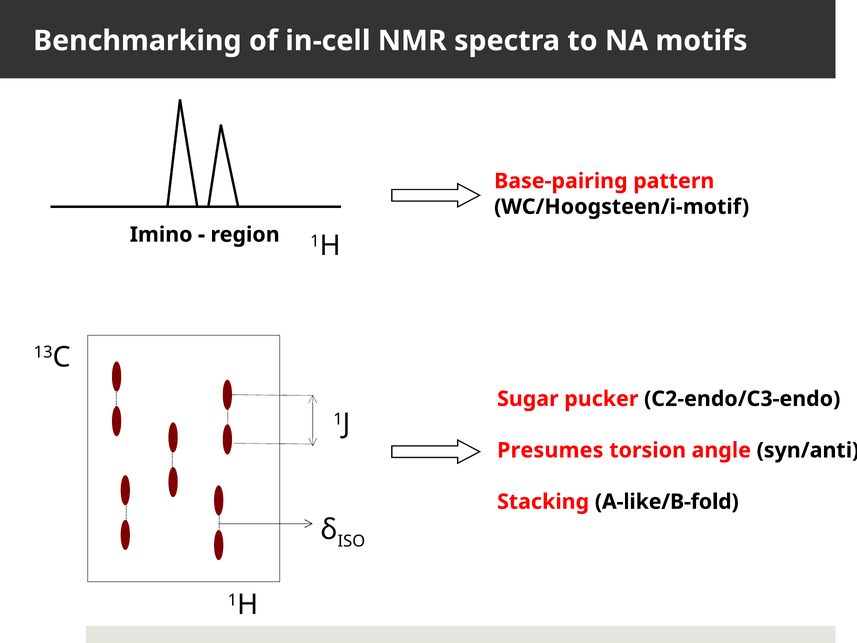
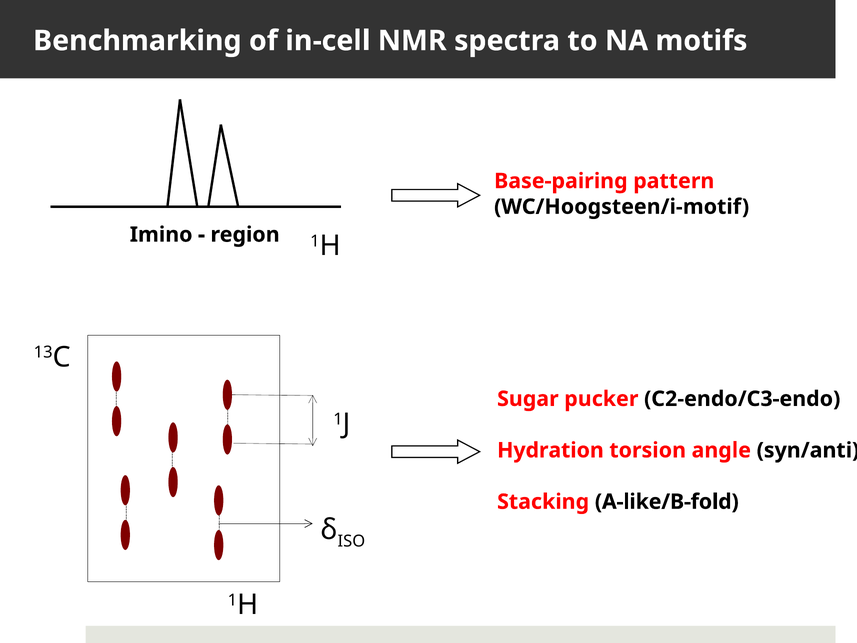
Presumes: Presumes -> Hydration
